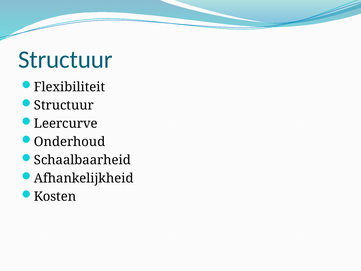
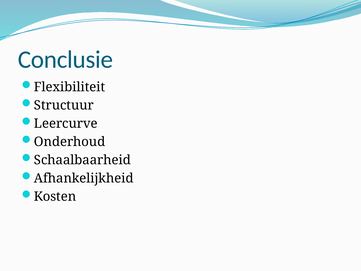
Structuur at (65, 60): Structuur -> Conclusie
